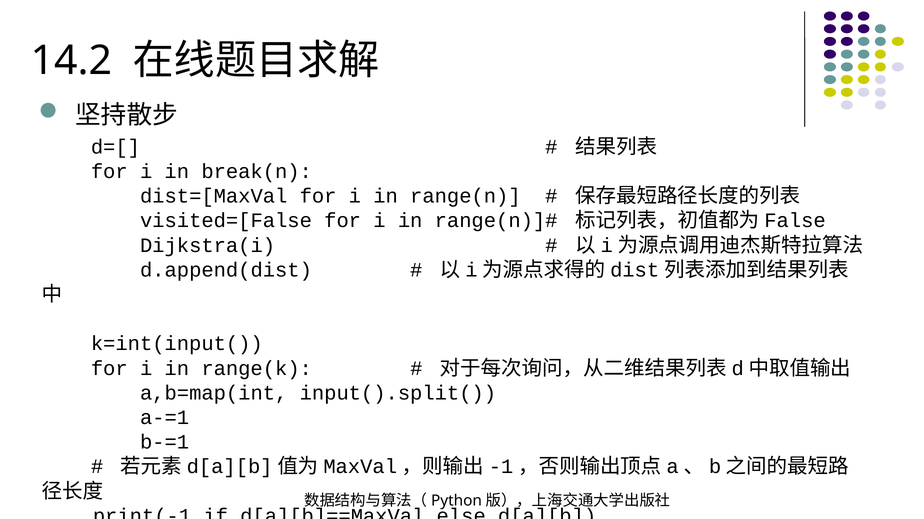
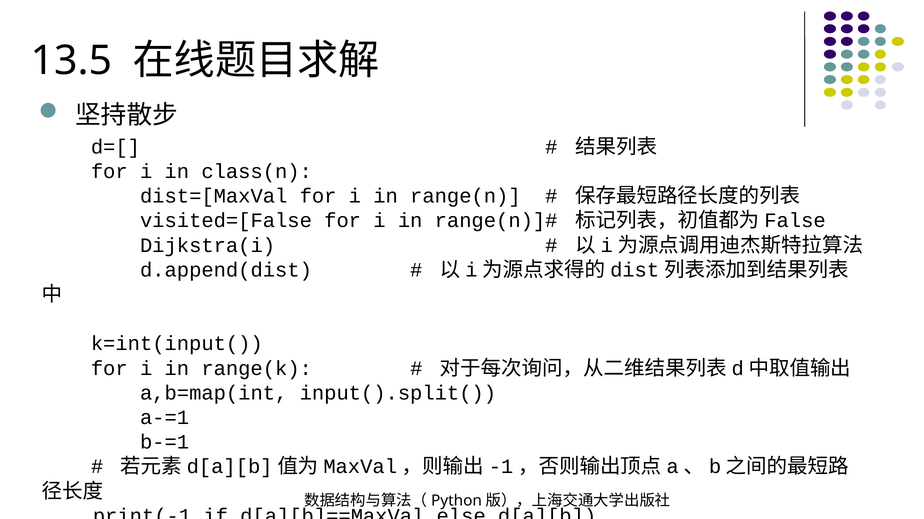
14.2: 14.2 -> 13.5
break(n: break(n -> class(n
